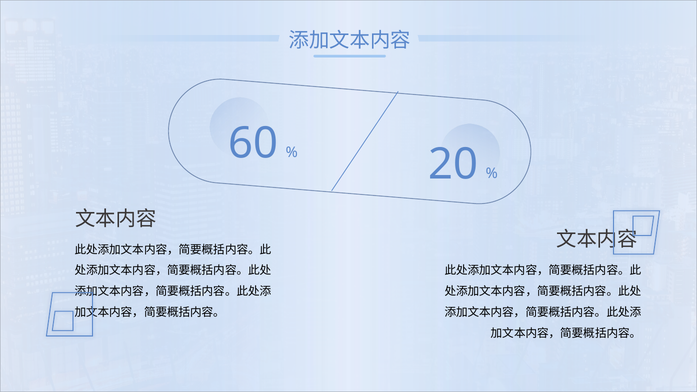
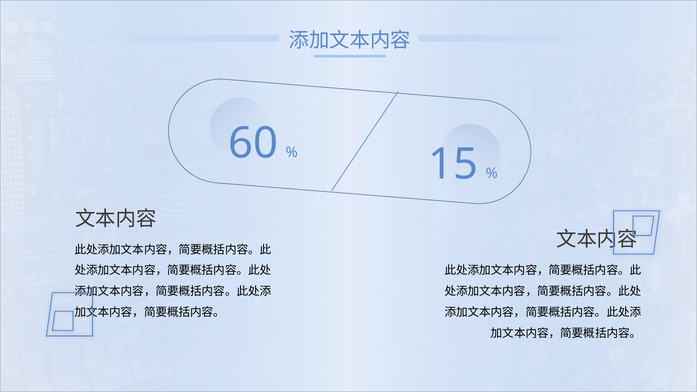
20: 20 -> 15
